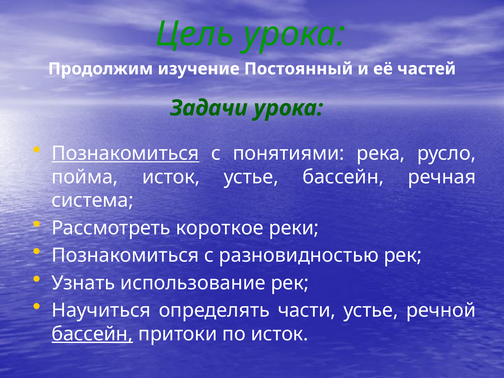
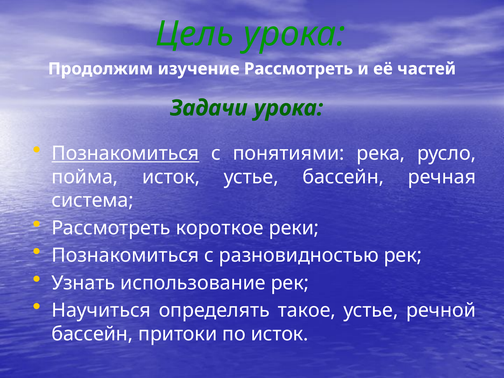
изучение Постоянный: Постоянный -> Рассмотреть
части: части -> такое
бассейн at (92, 334) underline: present -> none
